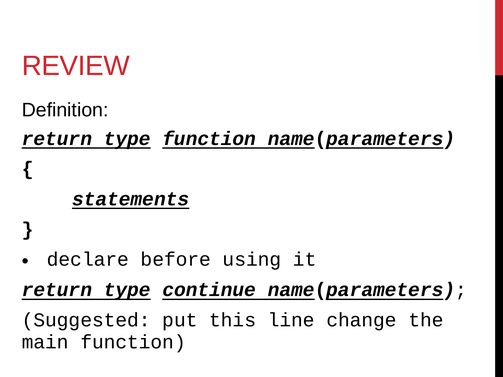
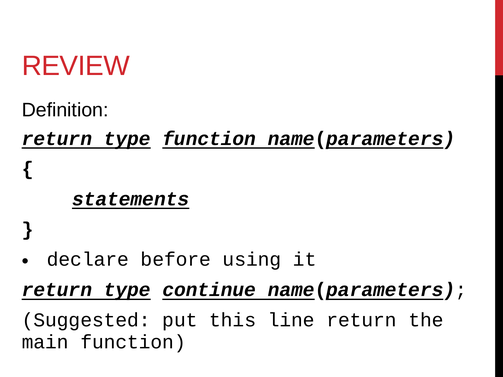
line change: change -> return
